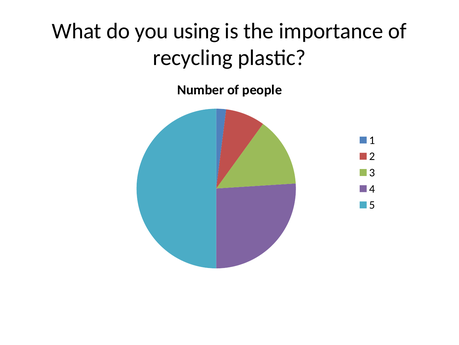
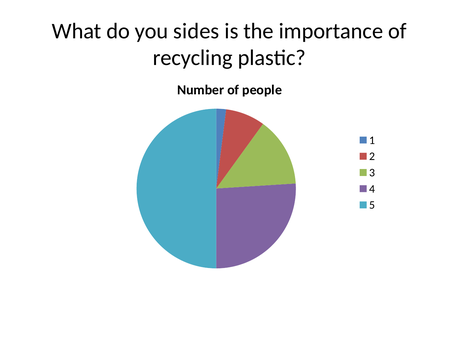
using: using -> sides
